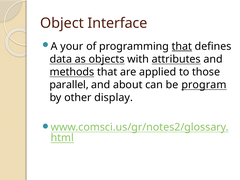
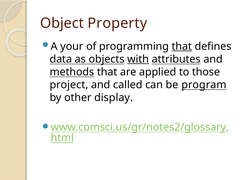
Interface: Interface -> Property
with underline: none -> present
parallel: parallel -> project
about: about -> called
